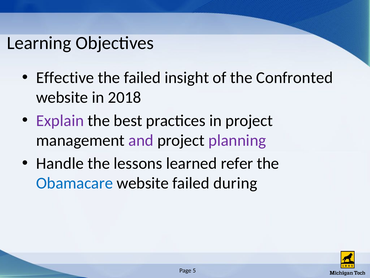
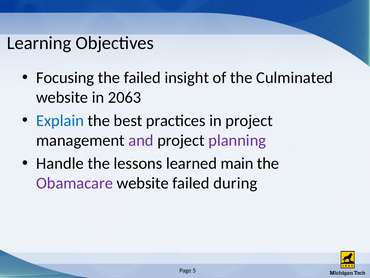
Effective: Effective -> Focusing
Confronted: Confronted -> Culminated
2018: 2018 -> 2063
Explain colour: purple -> blue
refer: refer -> main
Obamacare colour: blue -> purple
